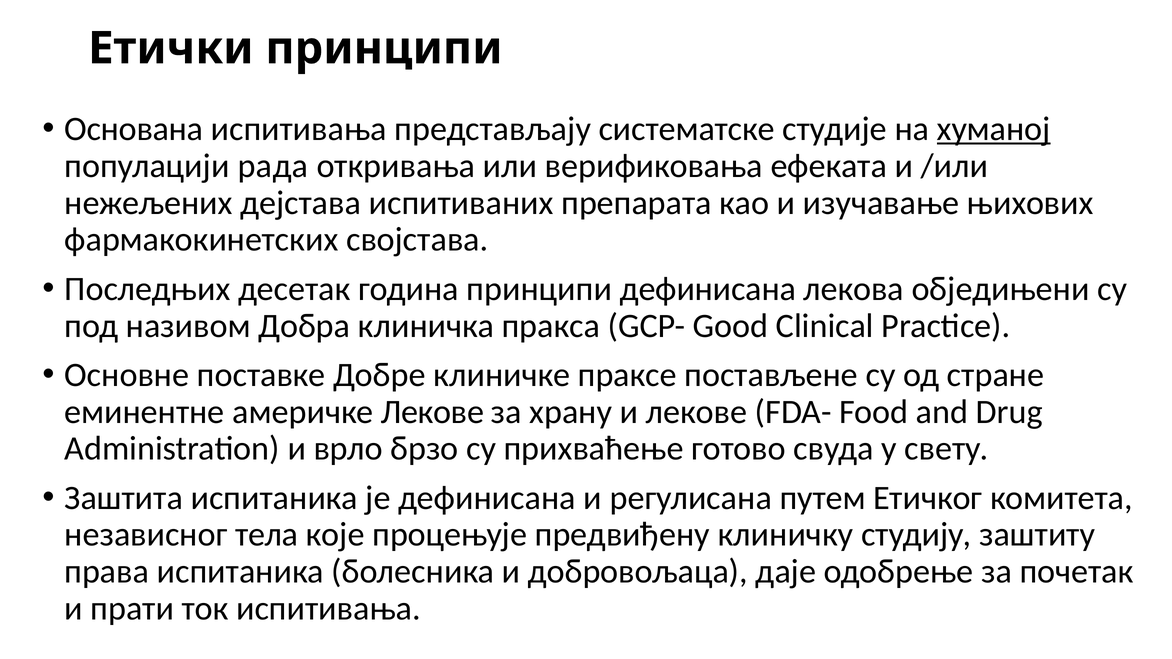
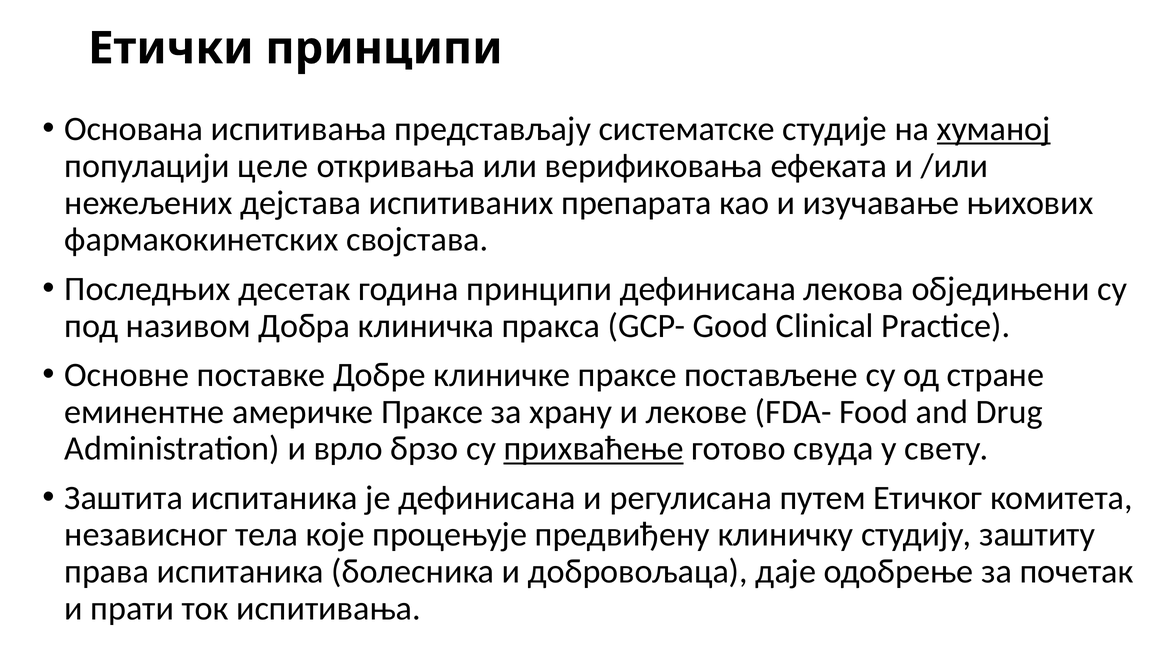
рада: рада -> целе
америчке Лекове: Лекове -> Праксе
прихваћење underline: none -> present
